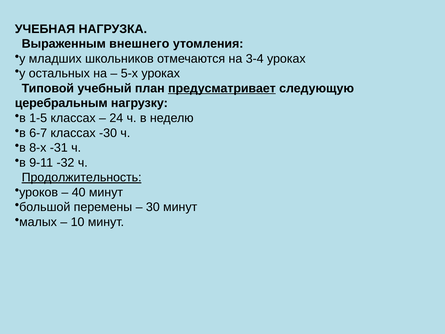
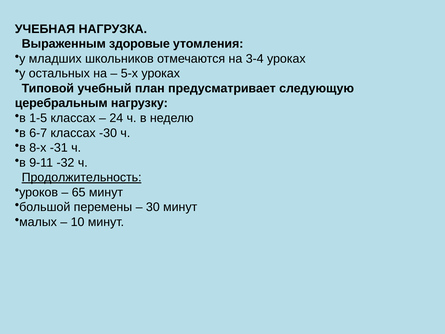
внешнего: внешнего -> здоровые
предусматривает underline: present -> none
40: 40 -> 65
